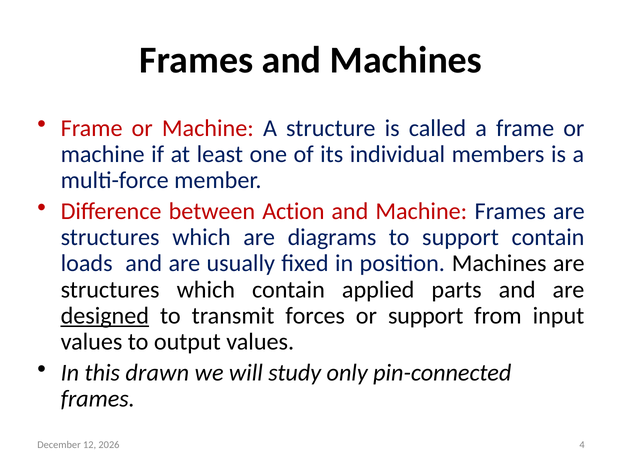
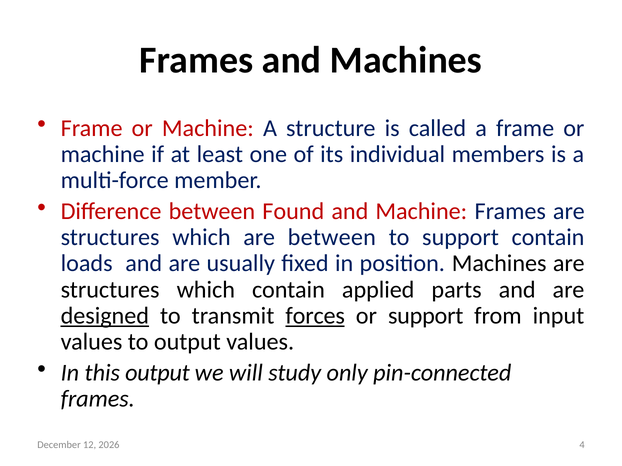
Action: Action -> Found
are diagrams: diagrams -> between
forces underline: none -> present
this drawn: drawn -> output
